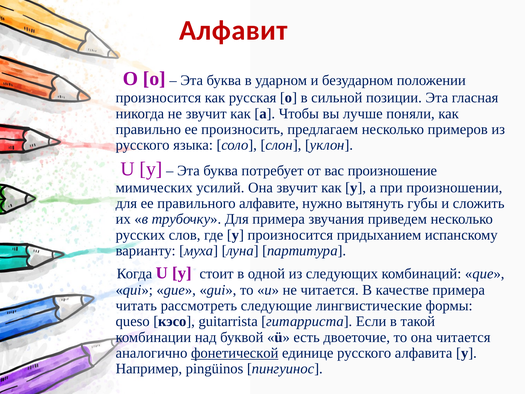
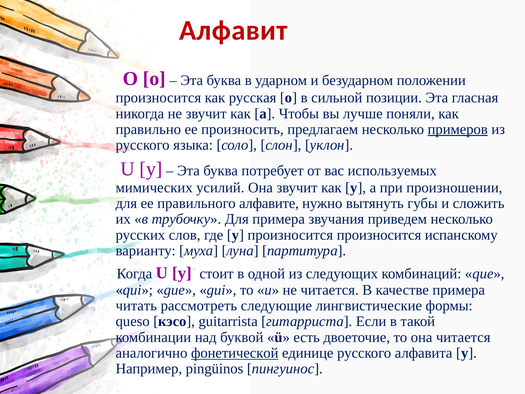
примеров underline: none -> present
произношение: произношение -> используемых
произносится придыханием: придыханием -> произносится
